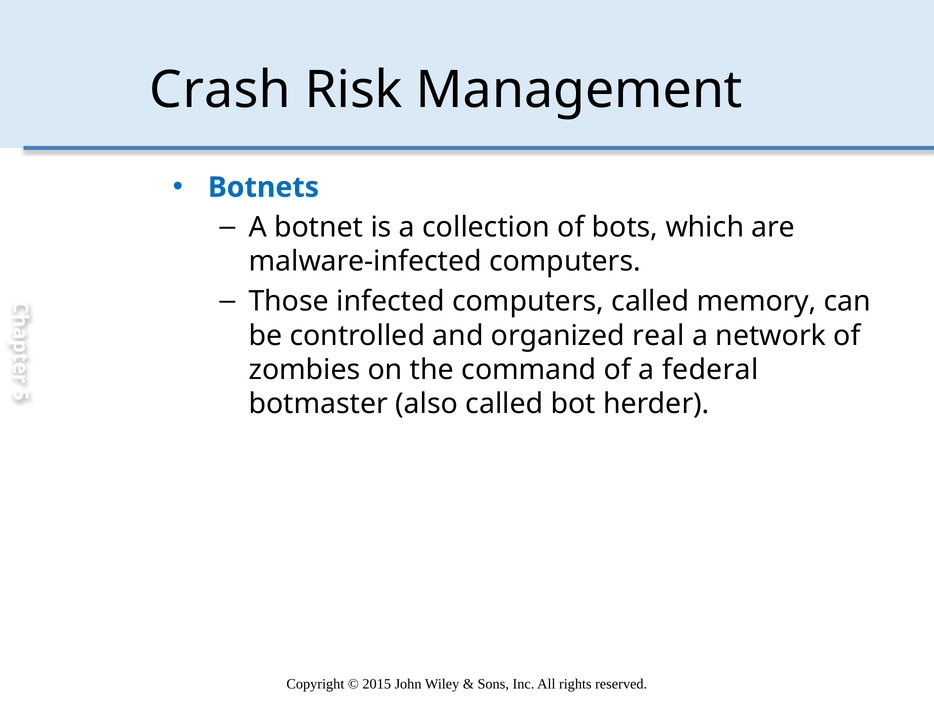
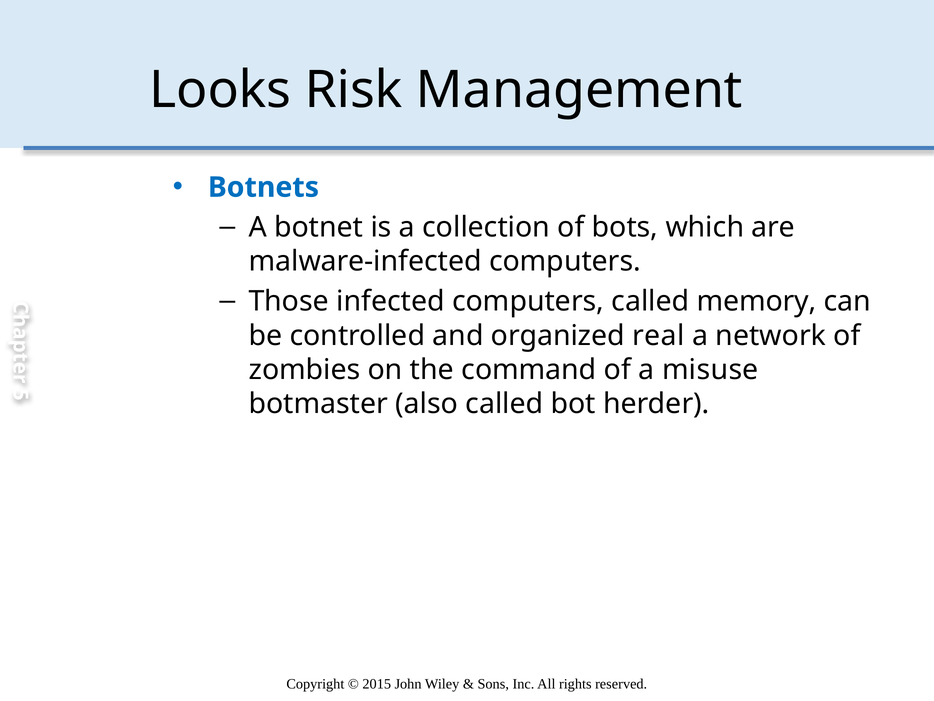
Crash: Crash -> Looks
federal: federal -> misuse
